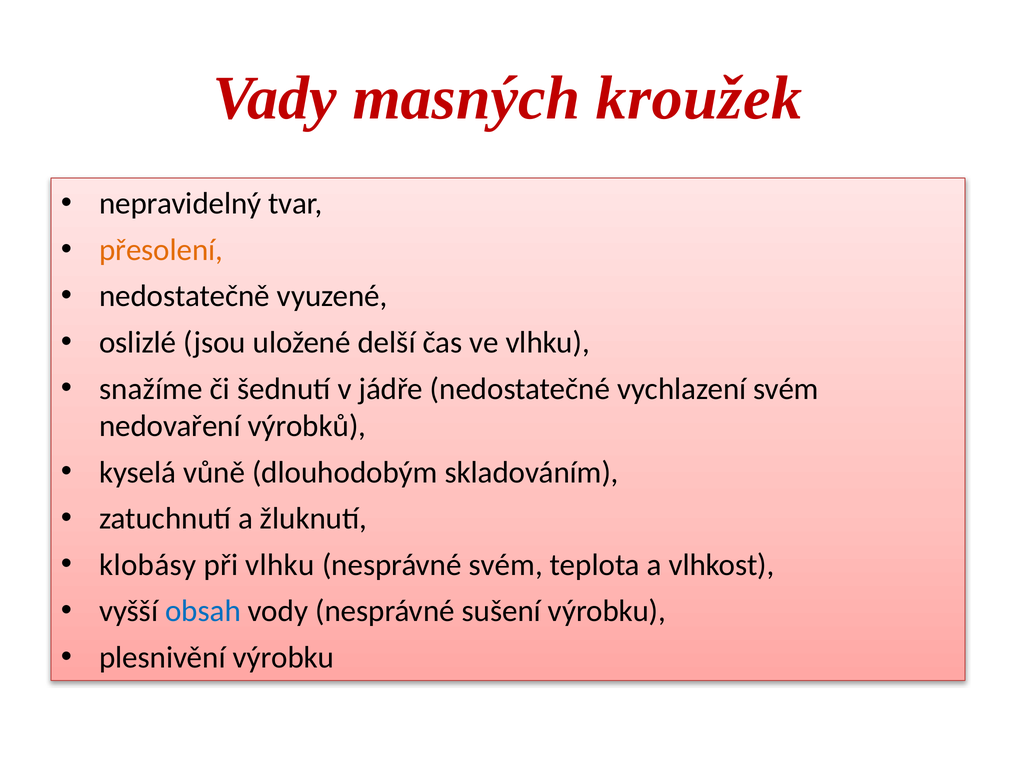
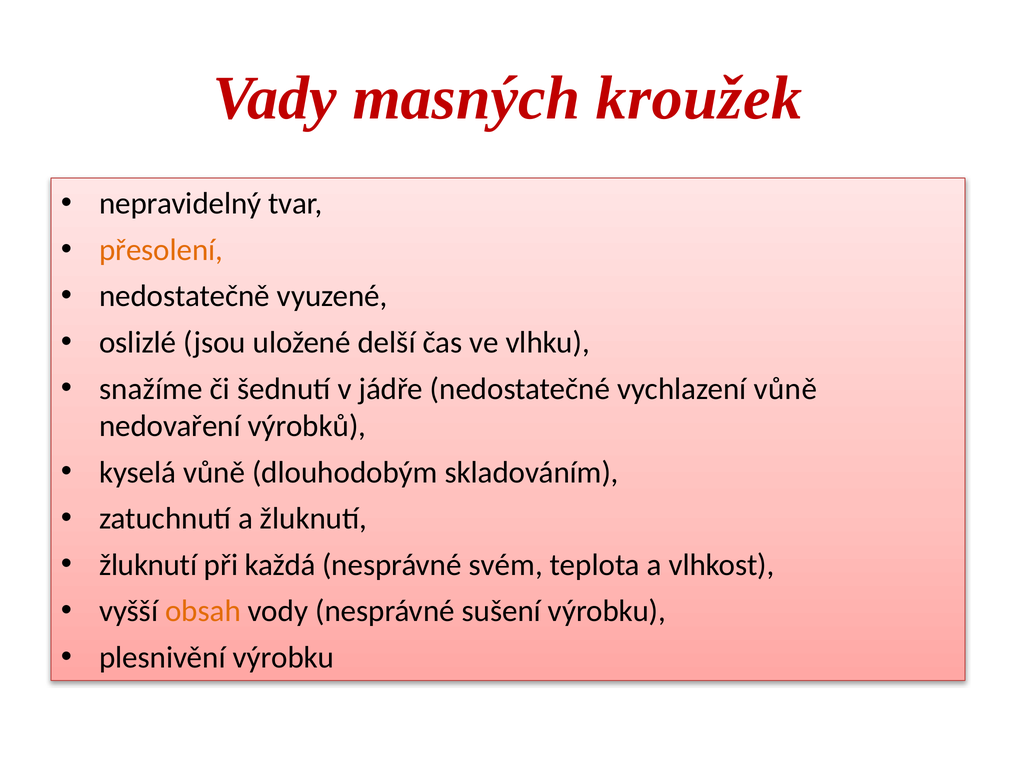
vychlazení svém: svém -> vůně
klobásy at (148, 565): klobásy -> žluknutí
při vlhku: vlhku -> každá
obsah colour: blue -> orange
